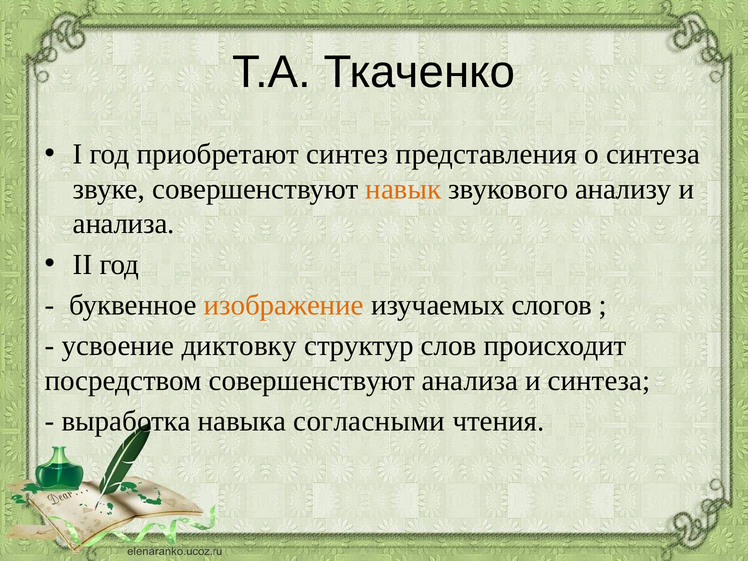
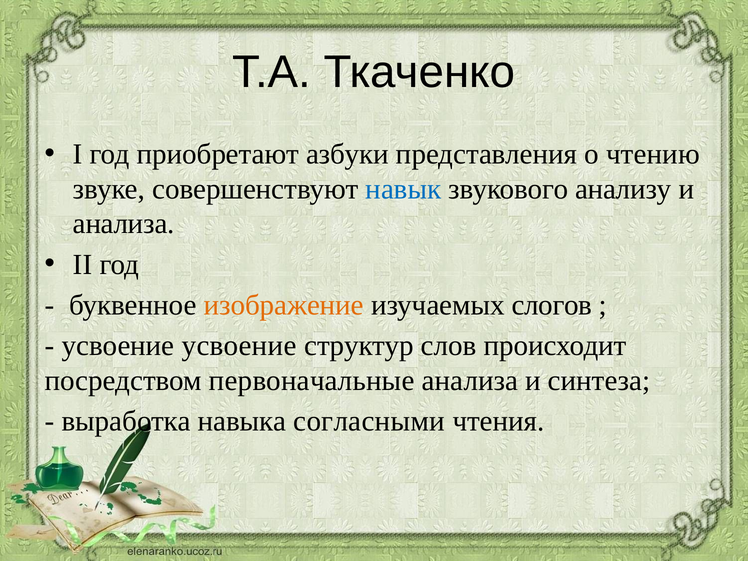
синтез: синтез -> азбуки
о синтеза: синтеза -> чтению
навык colour: orange -> blue
усвоение диктовку: диктовку -> усвоение
посредством совершенствуют: совершенствуют -> первоначальные
